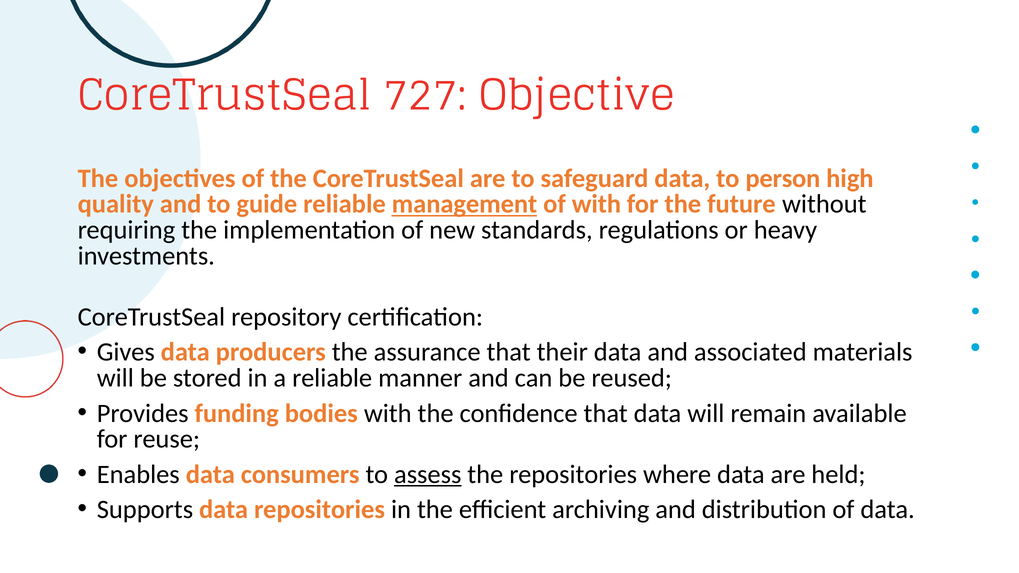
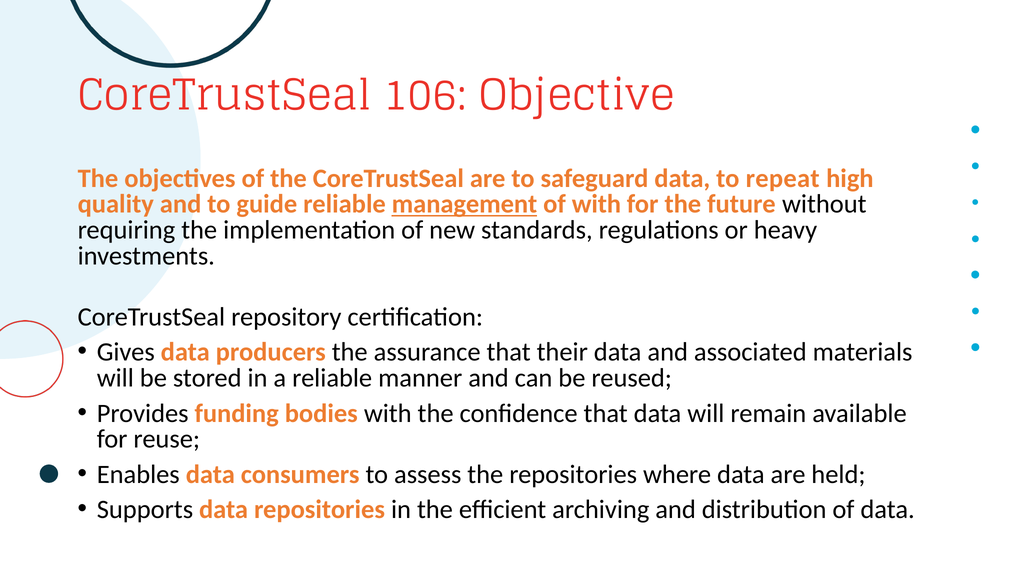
727: 727 -> 106
person: person -> repeat
assess underline: present -> none
